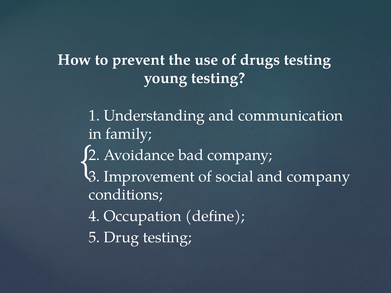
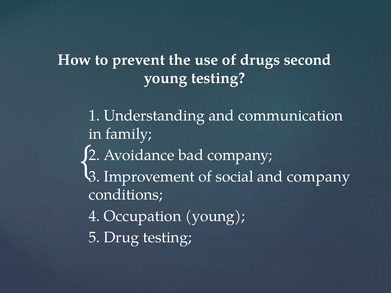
drugs testing: testing -> second
Occupation define: define -> young
